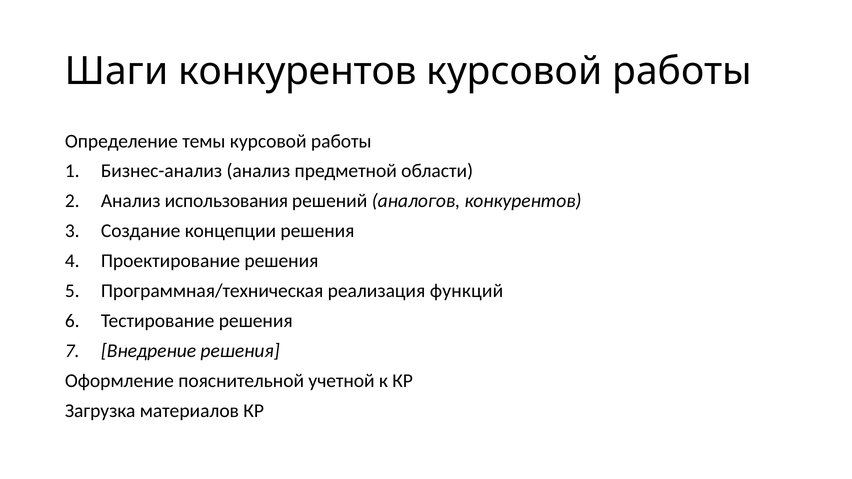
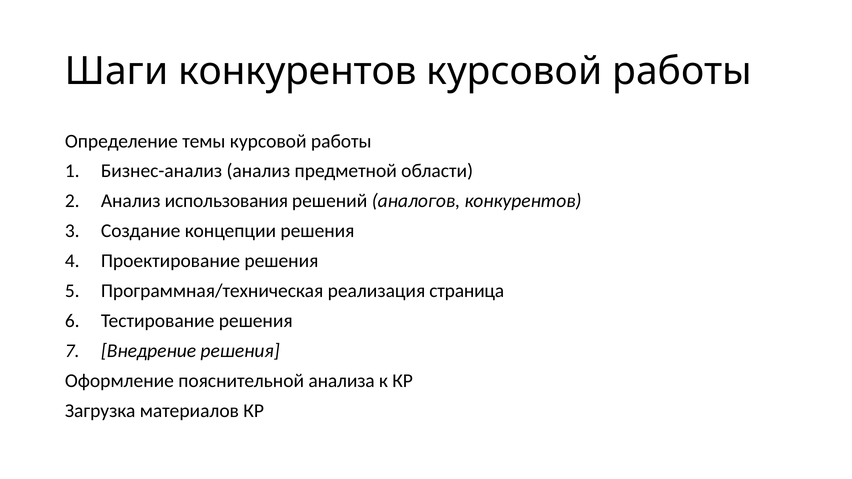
функций: функций -> страница
учетной: учетной -> анализа
